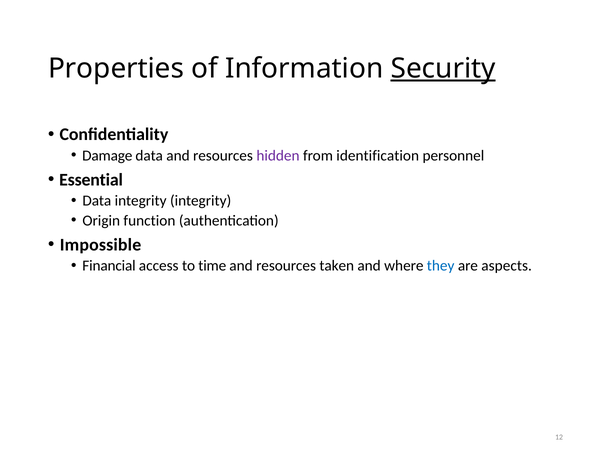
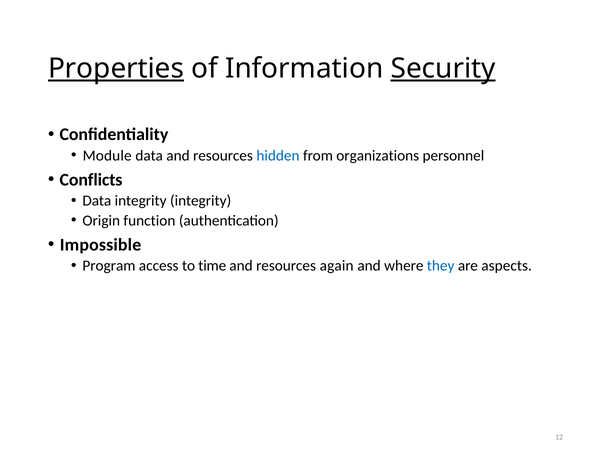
Properties underline: none -> present
Damage: Damage -> Module
hidden colour: purple -> blue
identification: identification -> organizations
Essential: Essential -> Conflicts
Financial: Financial -> Program
taken: taken -> again
